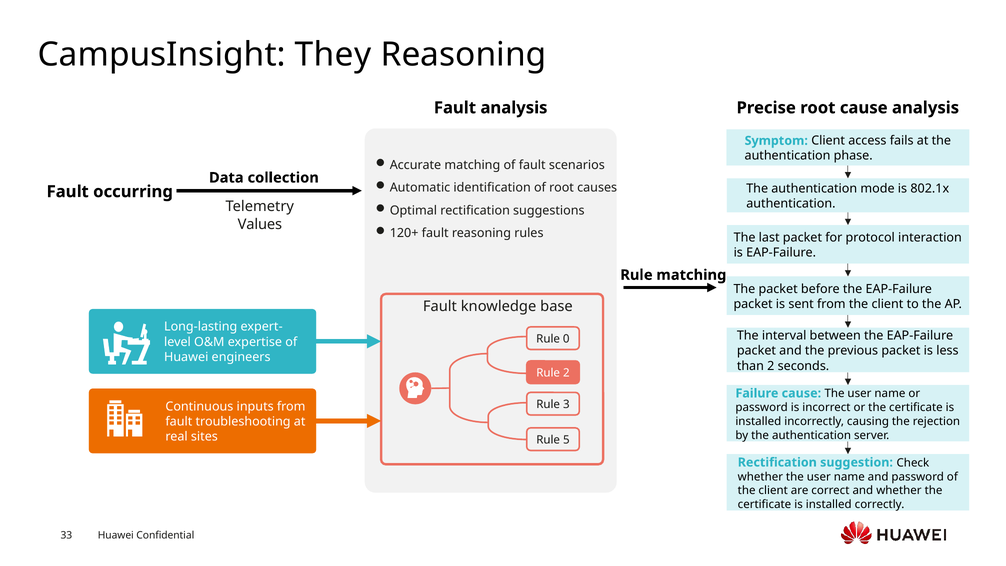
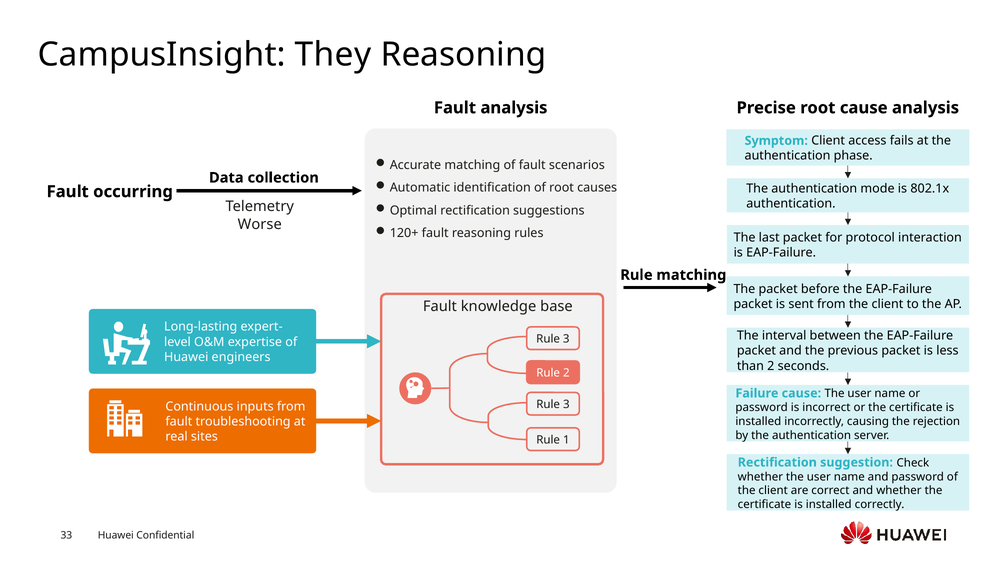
Values: Values -> Worse
0 at (566, 339): 0 -> 3
5: 5 -> 1
